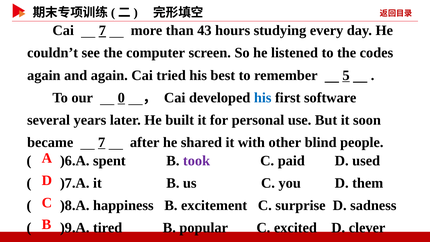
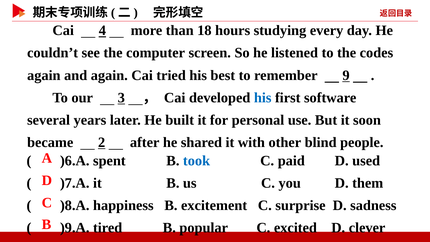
Cai 7: 7 -> 4
43: 43 -> 18
5: 5 -> 9
0: 0 -> 3
became 7: 7 -> 2
took colour: purple -> blue
